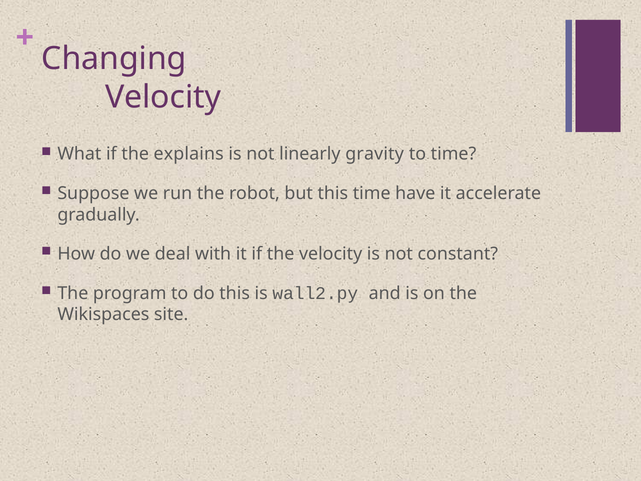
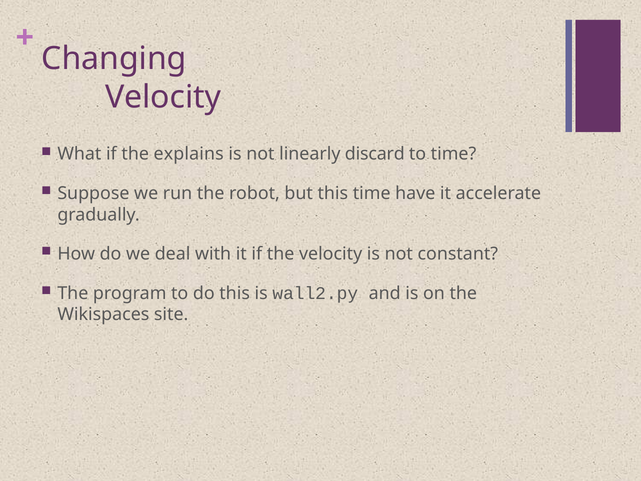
gravity: gravity -> discard
